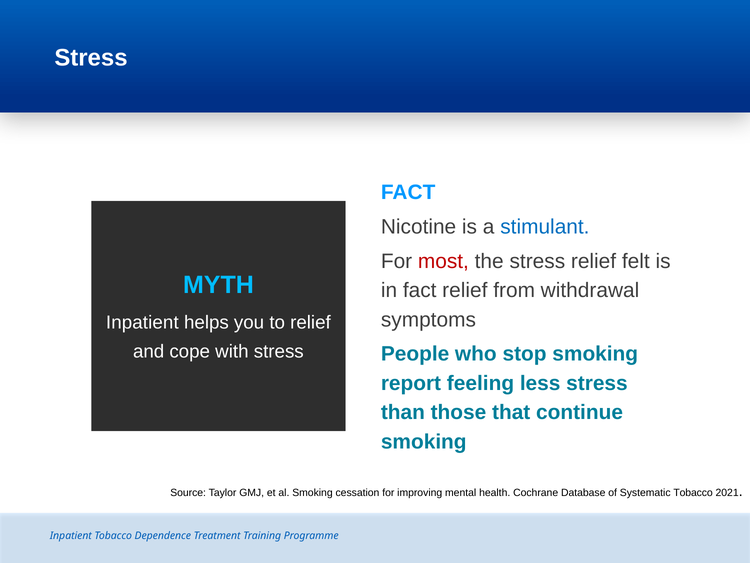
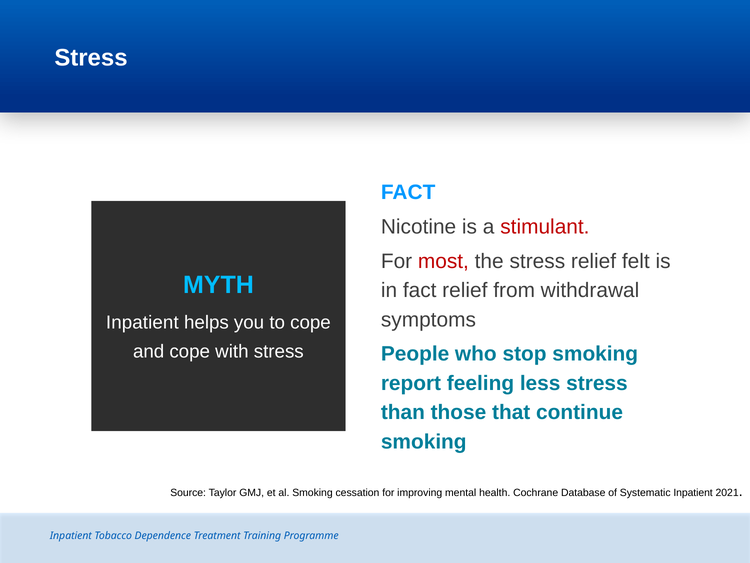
stimulant colour: blue -> red
to relief: relief -> cope
Systematic Tobacco: Tobacco -> Inpatient
